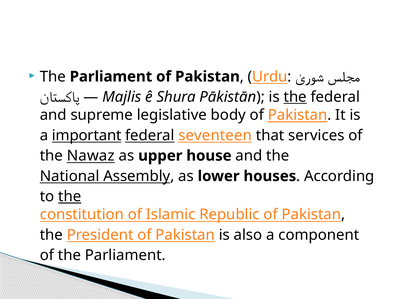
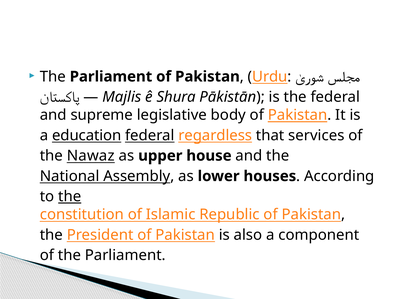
the at (295, 97) underline: present -> none
important: important -> education
seventeen: seventeen -> regardless
